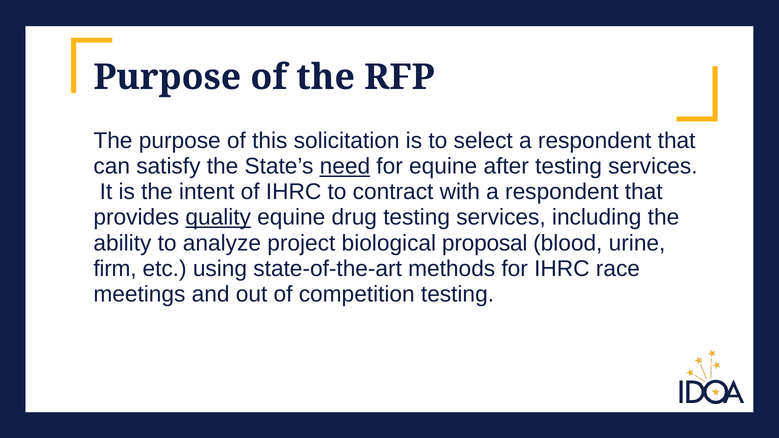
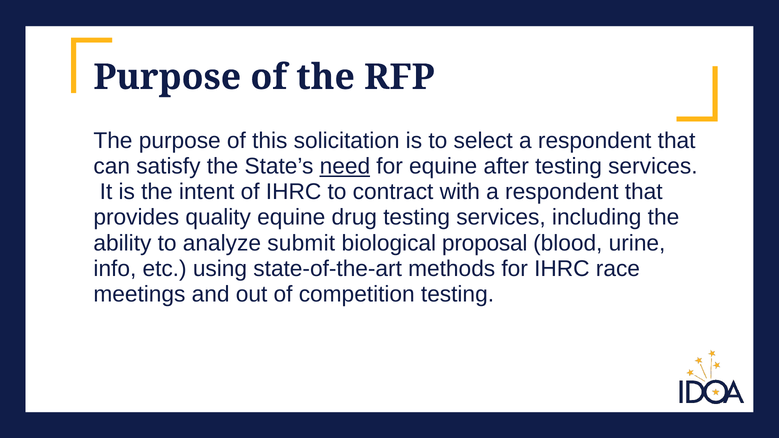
quality underline: present -> none
project: project -> submit
firm: firm -> info
